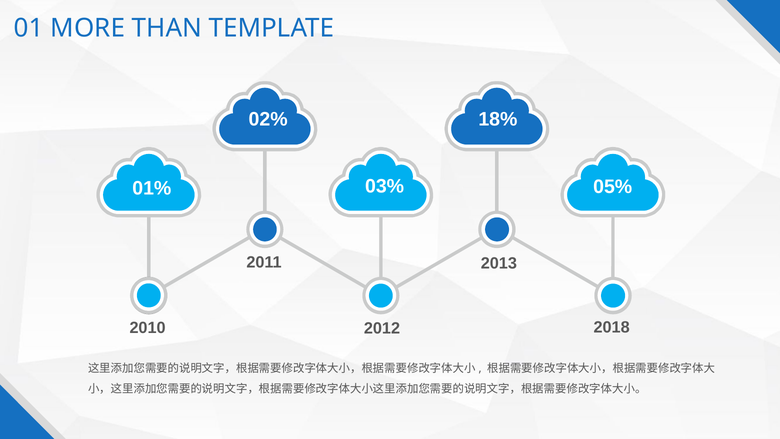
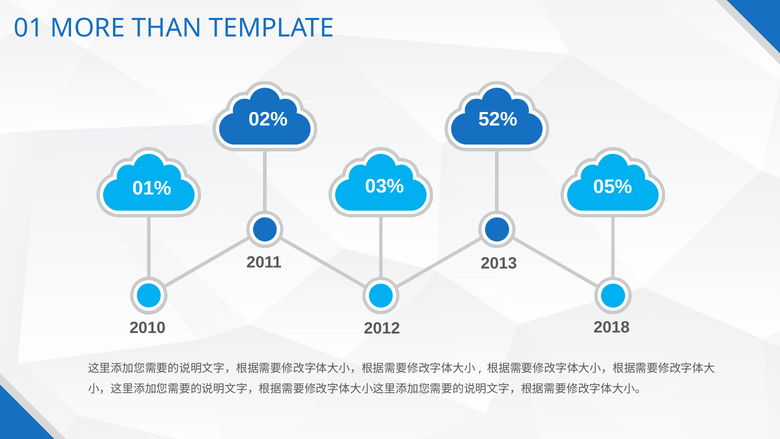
18%: 18% -> 52%
